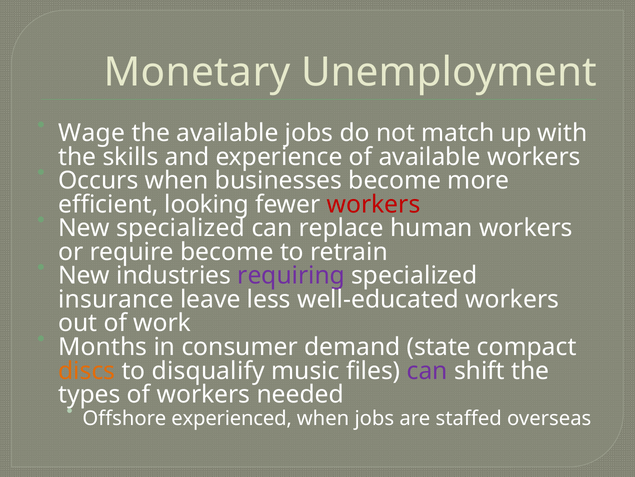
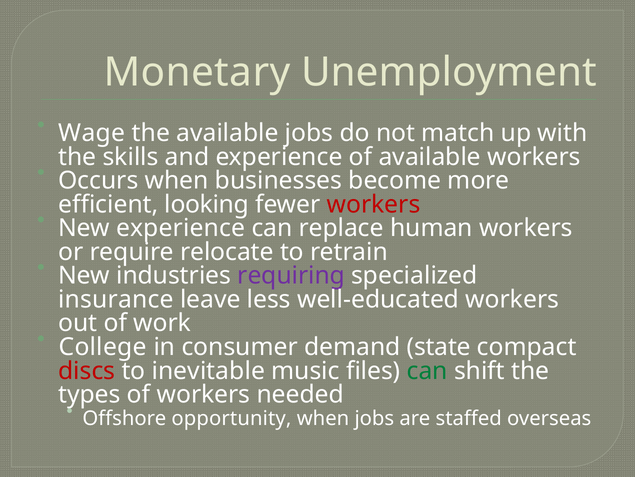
New specialized: specialized -> experience
require become: become -> relocate
Months: Months -> College
discs colour: orange -> red
disqualify: disqualify -> inevitable
can at (427, 370) colour: purple -> green
experienced: experienced -> opportunity
